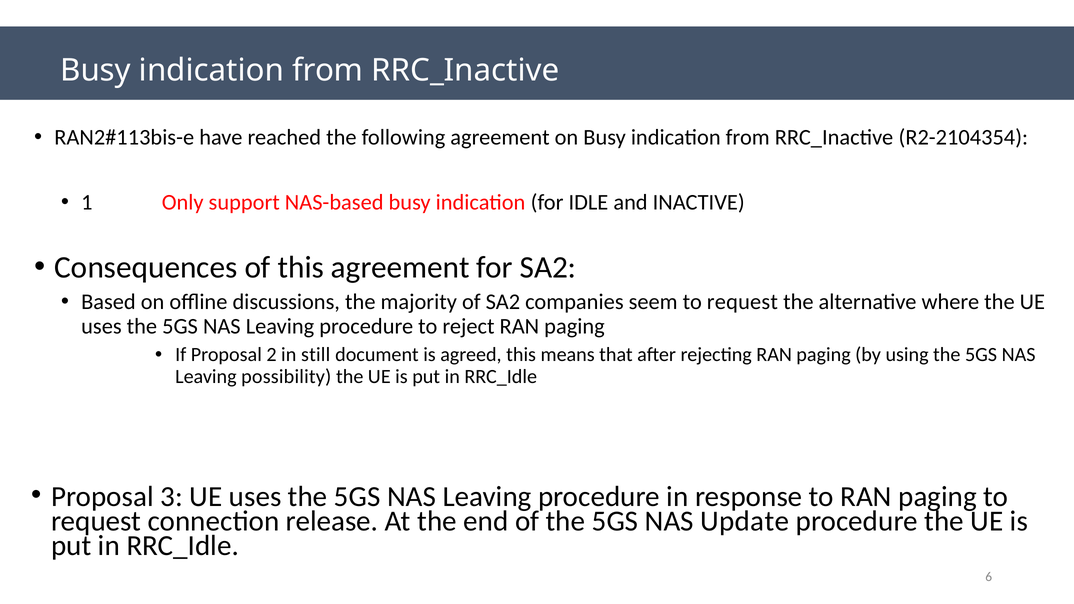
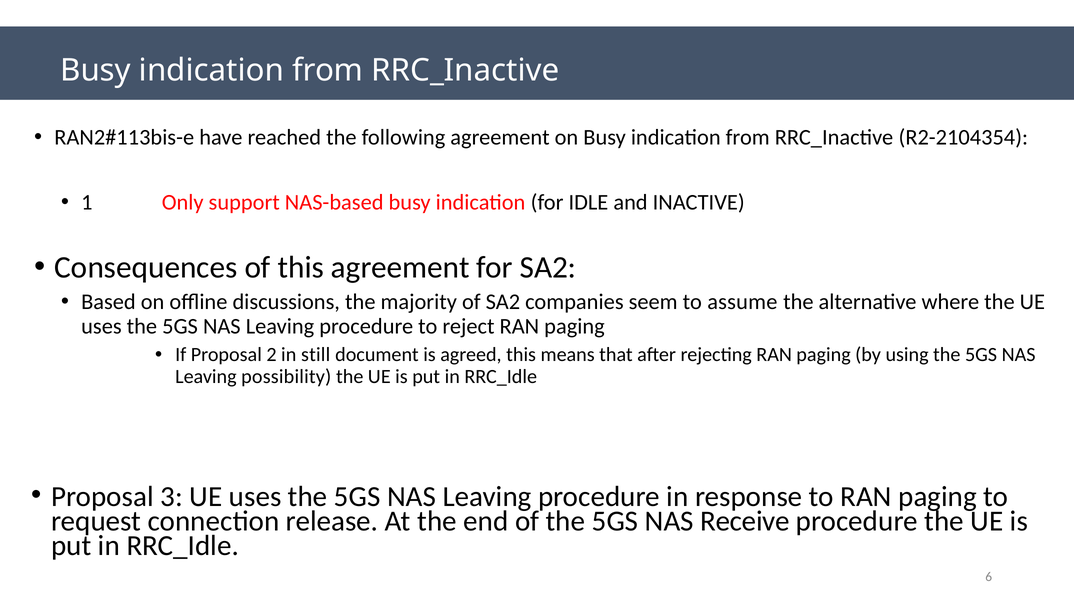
seem to request: request -> assume
Update: Update -> Receive
